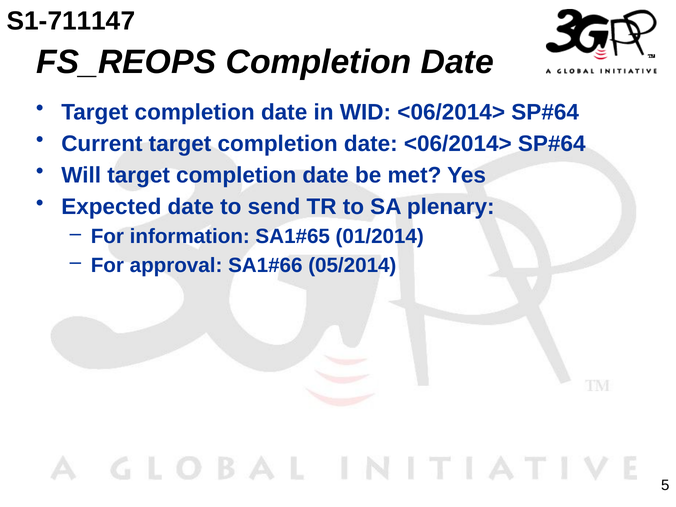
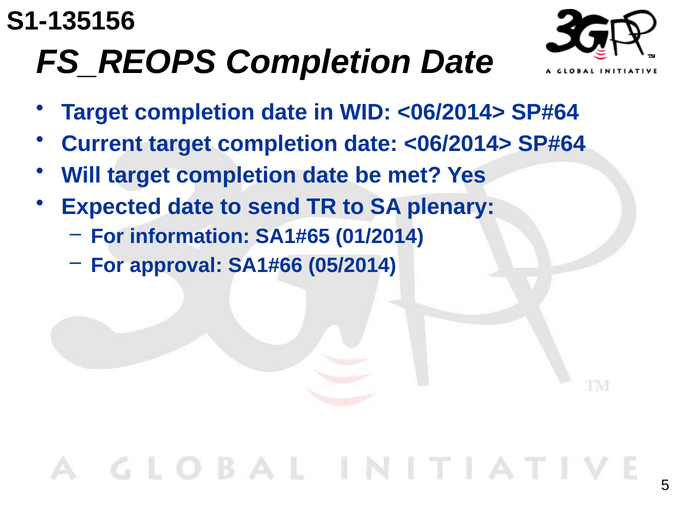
S1-711147: S1-711147 -> S1-135156
